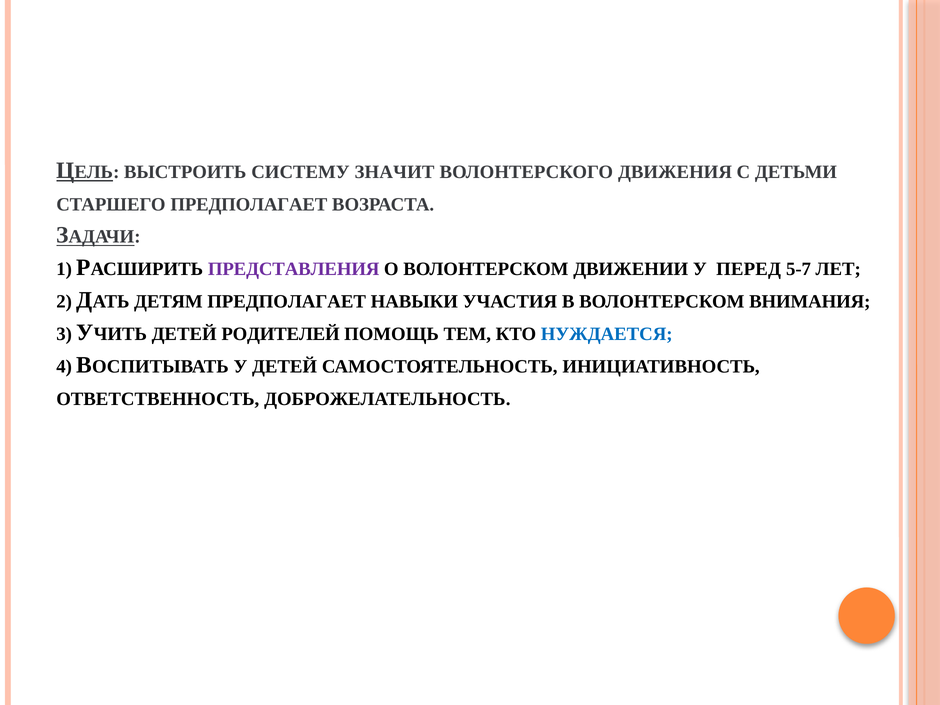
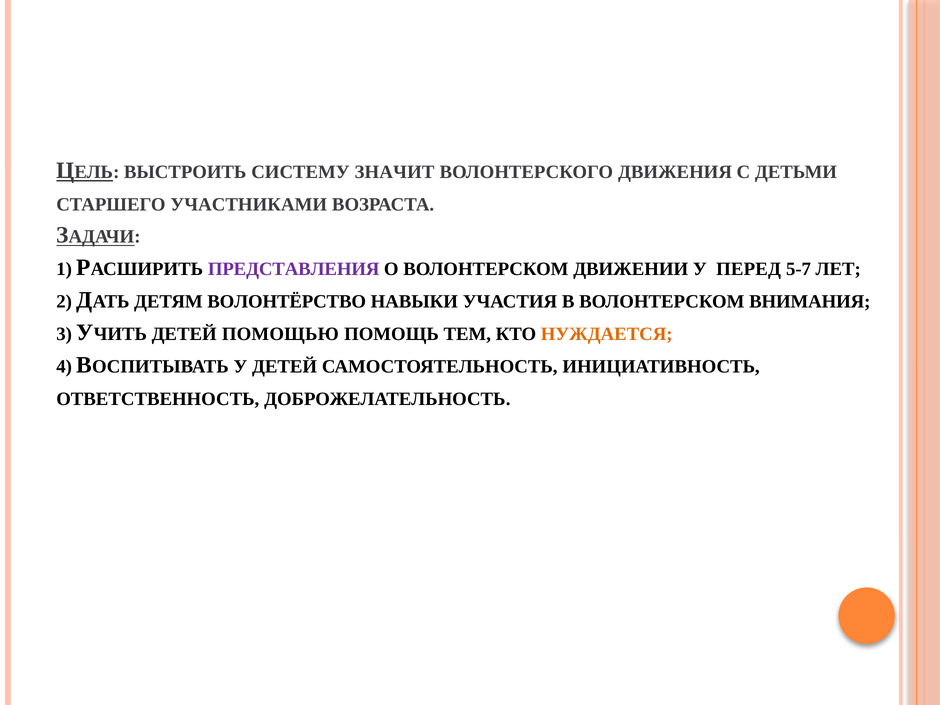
СТАРШЕГО ПРЕДПОЛАГАЕТ: ПРЕДПОЛАГАЕТ -> УЧАСТНИКАМИ
ДЕТЯМ ПРЕДПОЛАГАЕТ: ПРЕДПОЛАГАЕТ -> ВОЛОНТЁРСТВО
РОДИТЕЛЕЙ: РОДИТЕЛЕЙ -> ПОМОЩЬЮ
НУЖДАЕТСЯ colour: blue -> orange
